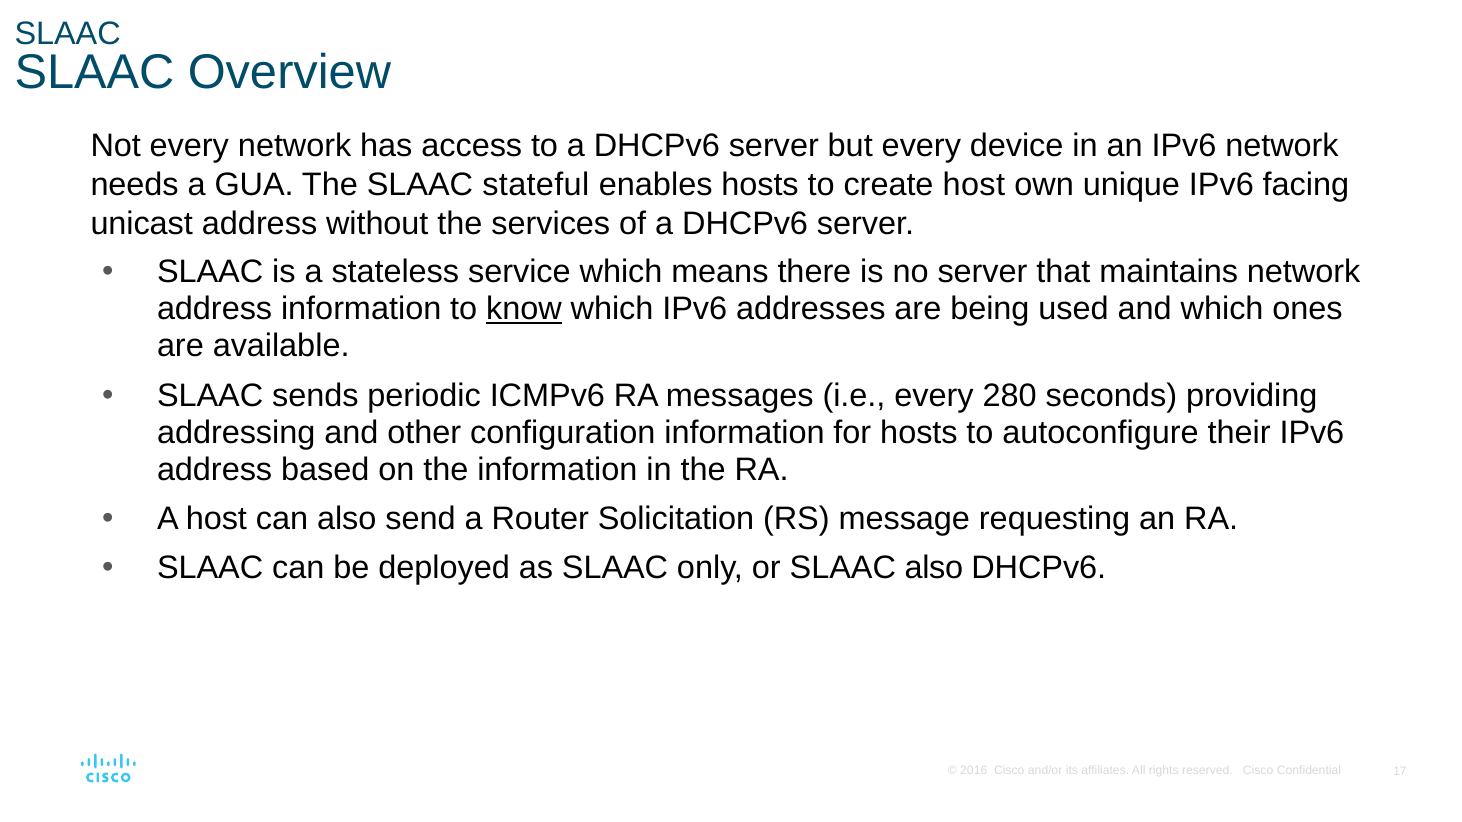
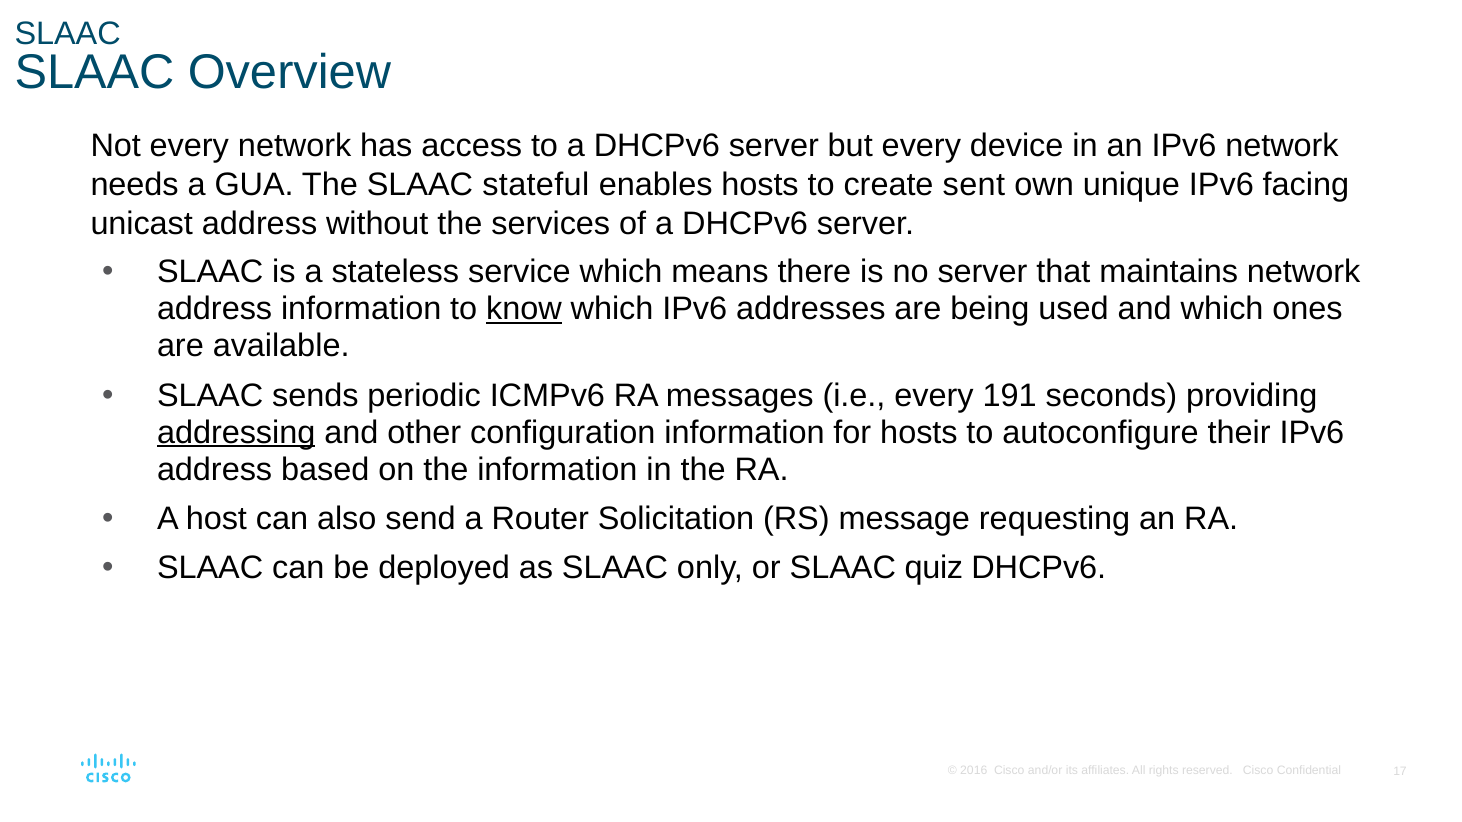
create host: host -> sent
280: 280 -> 191
addressing underline: none -> present
SLAAC also: also -> quiz
